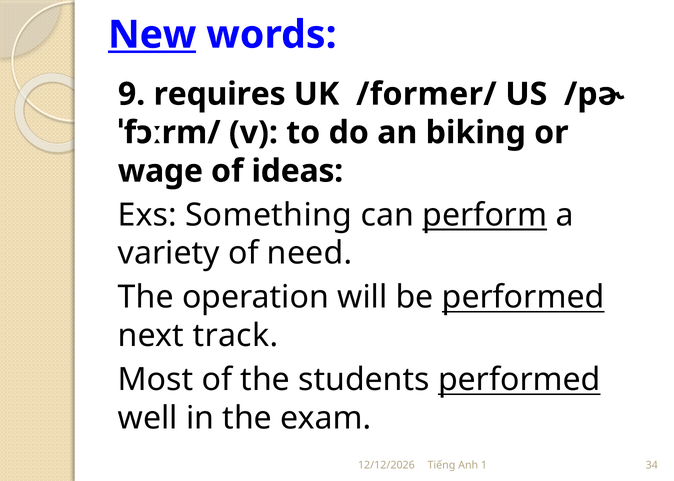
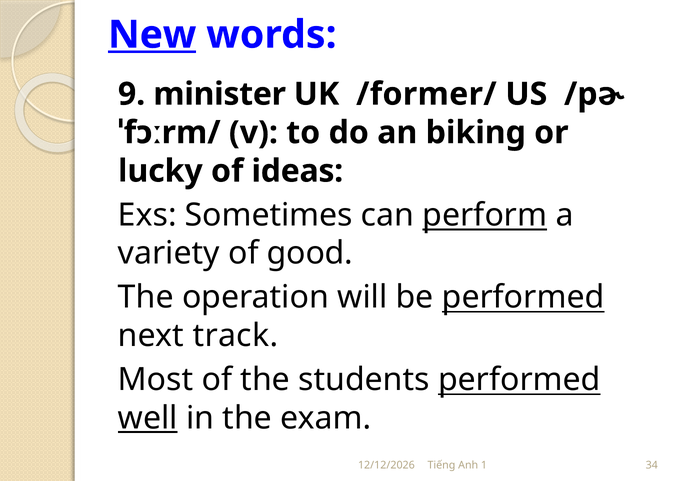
requires: requires -> minister
wage: wage -> lucky
Something: Something -> Sometimes
need: need -> good
well underline: none -> present
